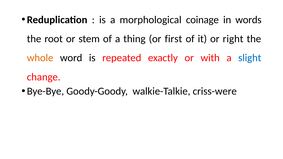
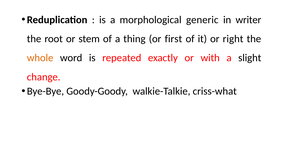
coinage: coinage -> generic
words: words -> writer
slight colour: blue -> black
criss-were: criss-were -> criss-what
